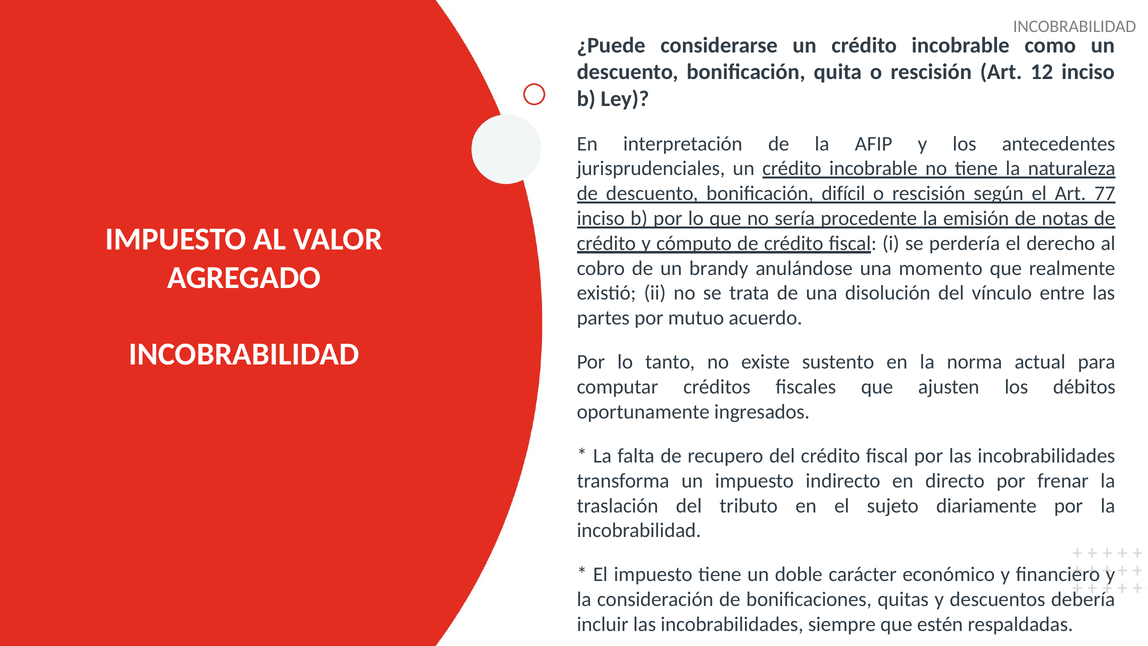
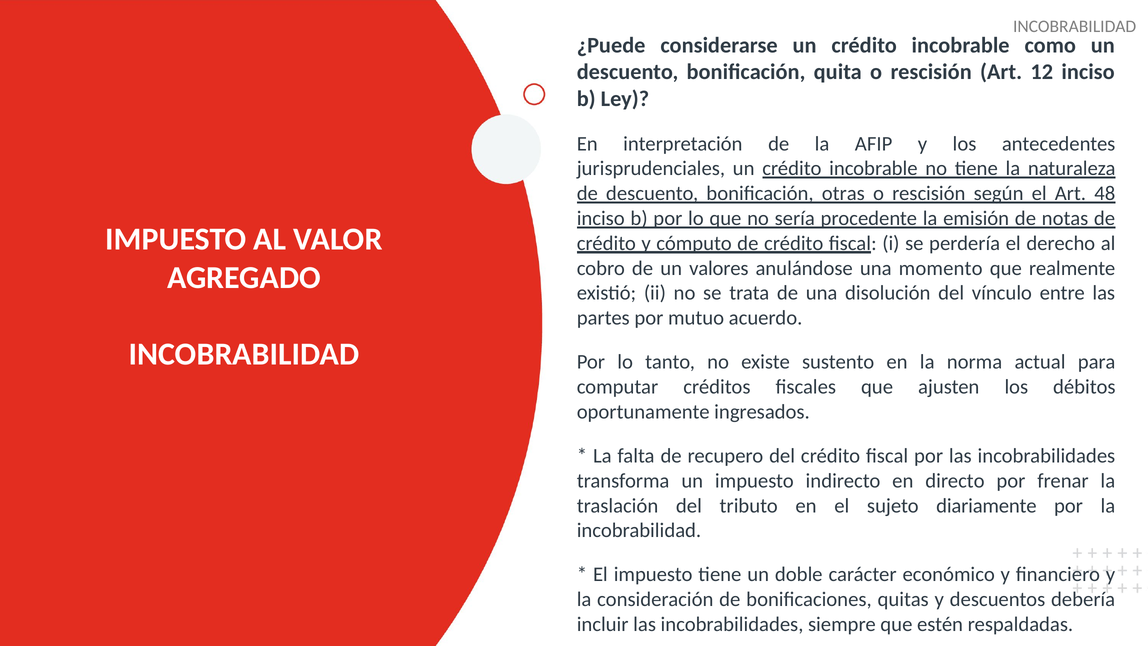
difícil: difícil -> otras
77: 77 -> 48
brandy: brandy -> valores
